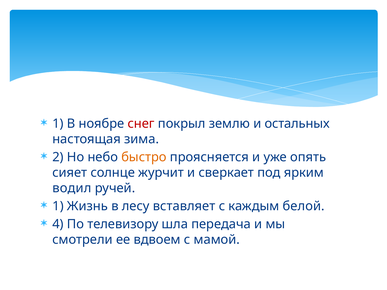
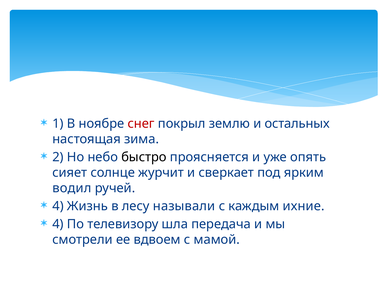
быстро colour: orange -> black
1 at (58, 206): 1 -> 4
вставляет: вставляет -> называли
белой: белой -> ихние
